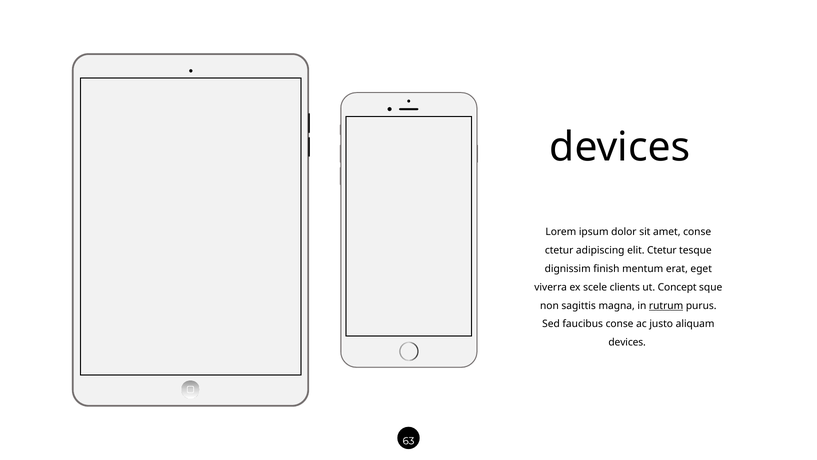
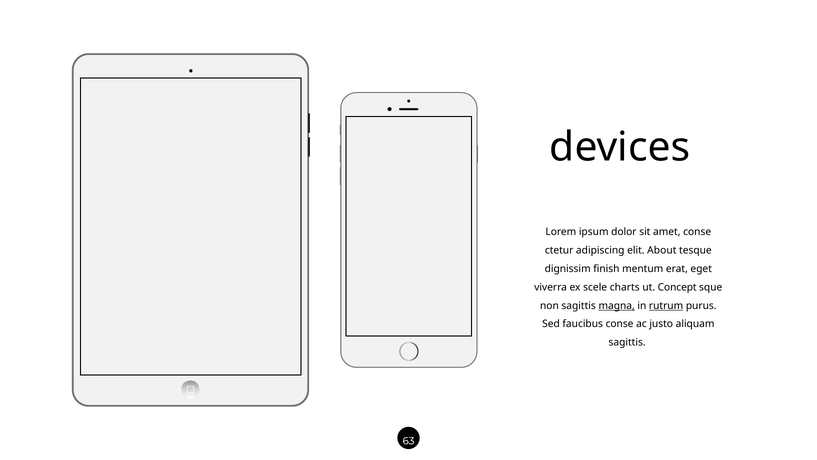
elit Ctetur: Ctetur -> About
clients: clients -> charts
magna underline: none -> present
devices at (627, 342): devices -> sagittis
